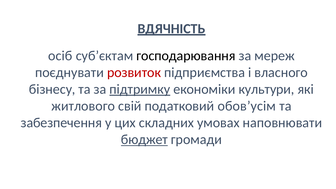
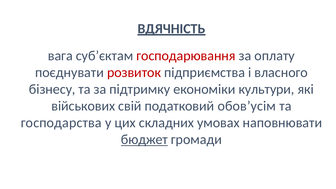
осіб: осіб -> вага
господарювання colour: black -> red
мереж: мереж -> оплату
підтримку underline: present -> none
житлового: житлового -> військових
забезпечення: забезпечення -> господарства
